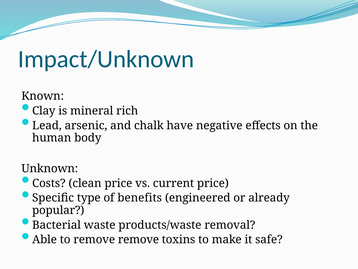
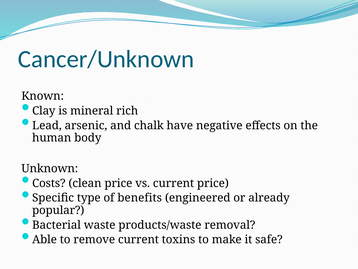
Impact/Unknown: Impact/Unknown -> Cancer/Unknown
remove remove: remove -> current
